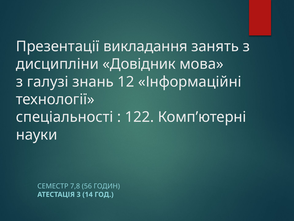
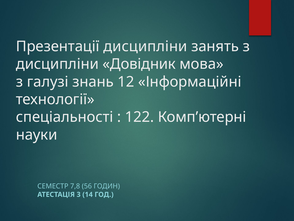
Презентації викладання: викладання -> дисципліни
